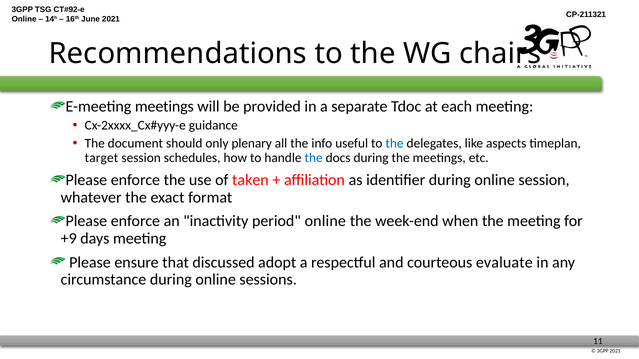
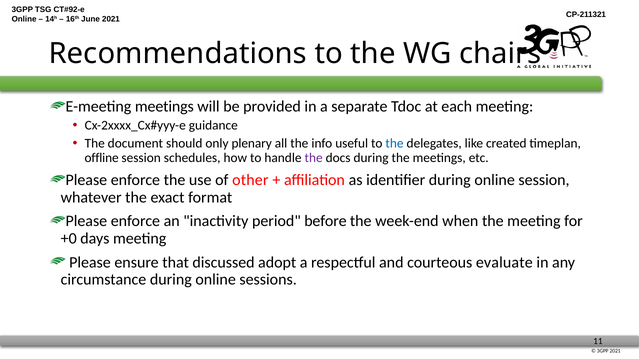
aspects: aspects -> created
target: target -> offline
the at (314, 158) colour: blue -> purple
taken: taken -> other
period online: online -> before
+9: +9 -> +0
